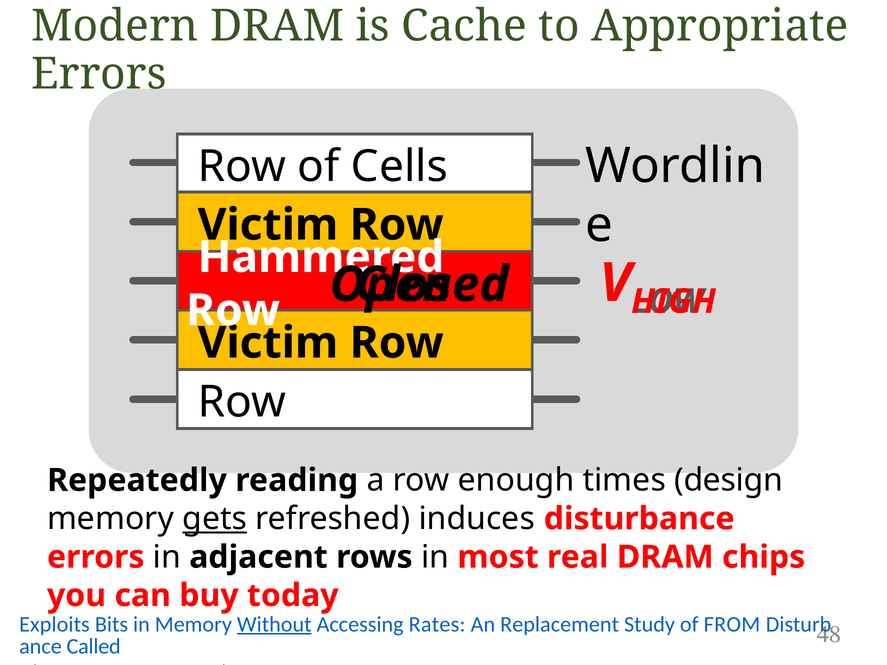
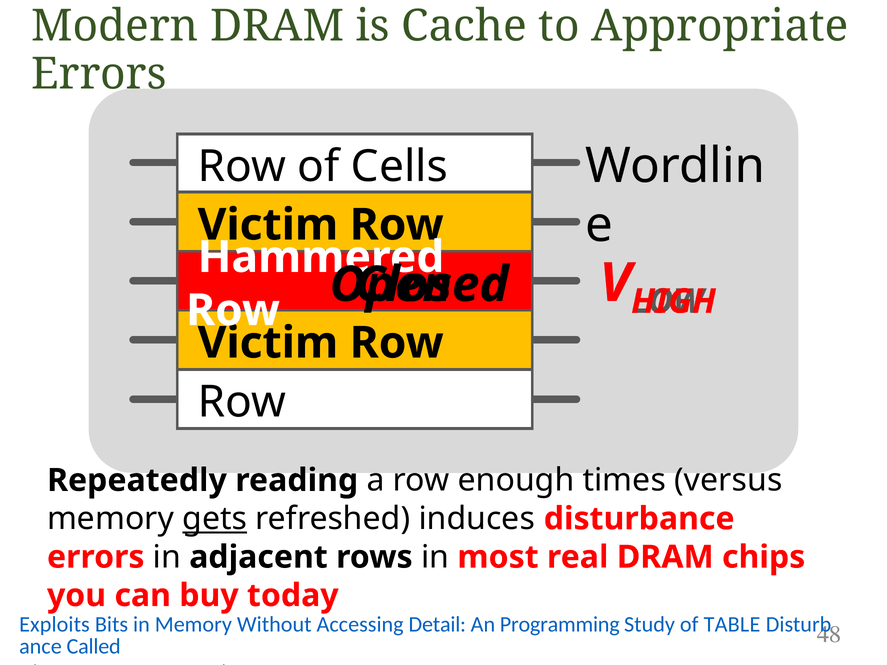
design: design -> versus
Without underline: present -> none
Rates: Rates -> Detail
Replacement: Replacement -> Programming
FROM: FROM -> TABLE
